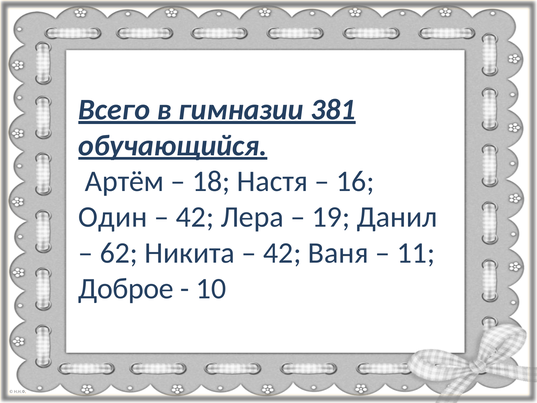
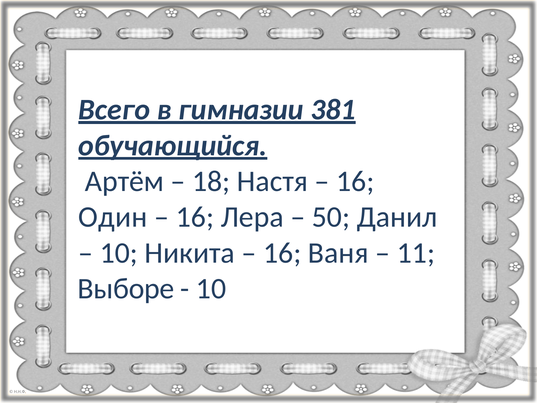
42 at (195, 217): 42 -> 16
19: 19 -> 50
62 at (119, 253): 62 -> 10
42 at (282, 253): 42 -> 16
Доброе: Доброе -> Выборе
